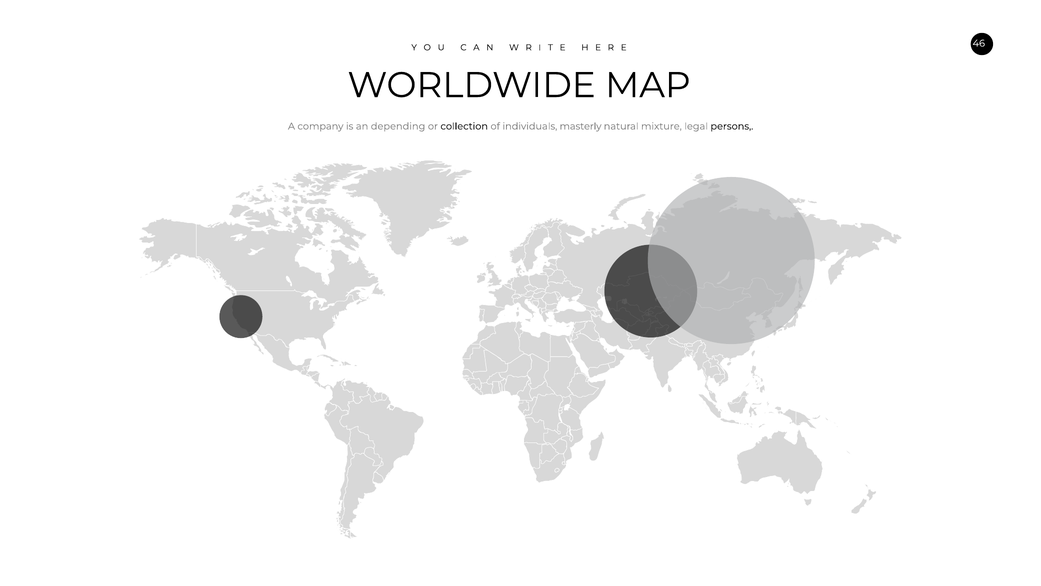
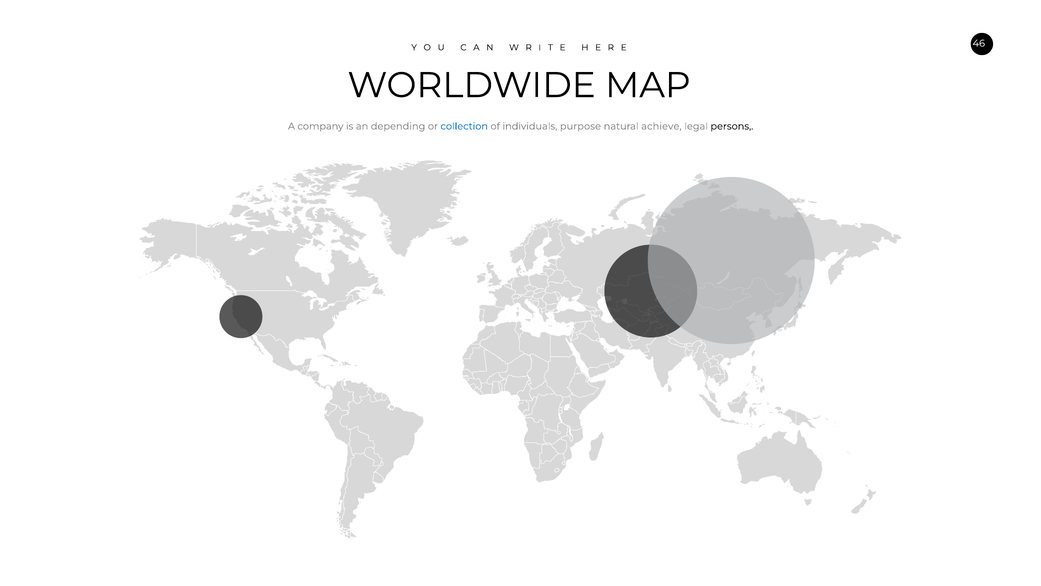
collection colour: black -> blue
masterly: masterly -> purpose
mixture: mixture -> achieve
